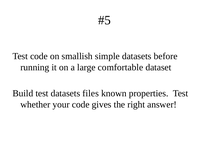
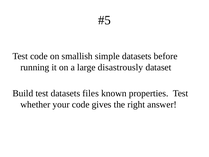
comfortable: comfortable -> disastrously
